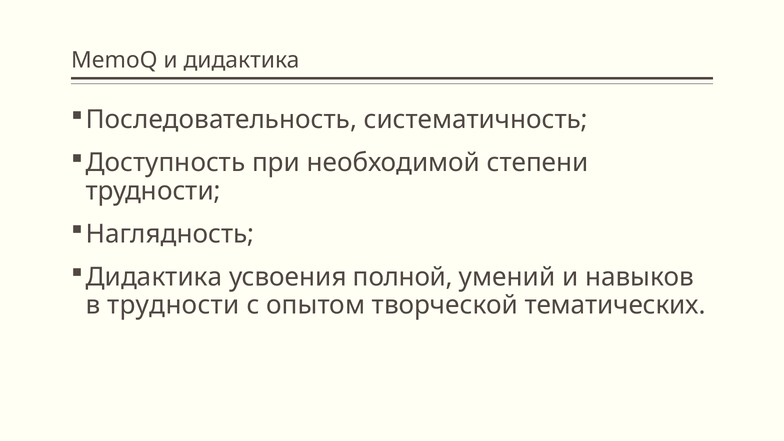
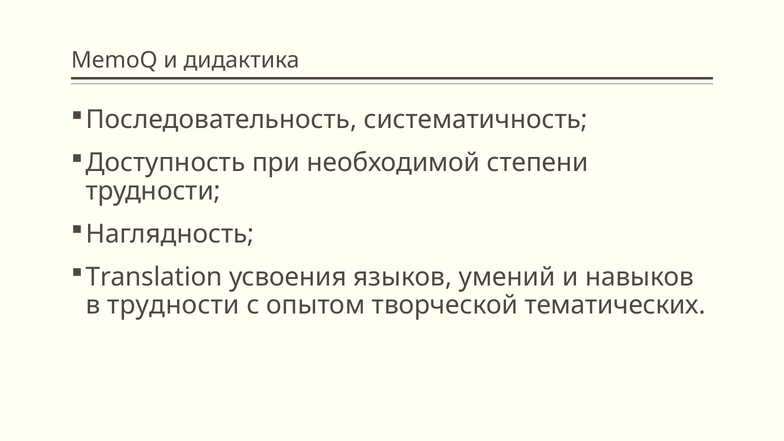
Дидактика at (154, 277): Дидактика -> Translation
полной: полной -> языков
